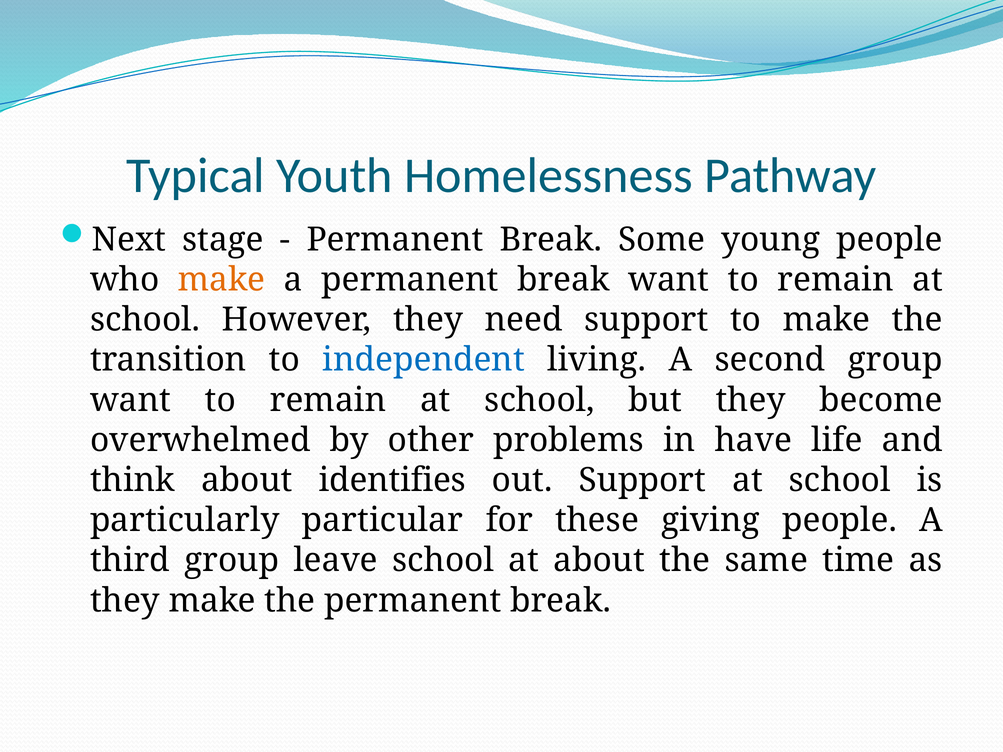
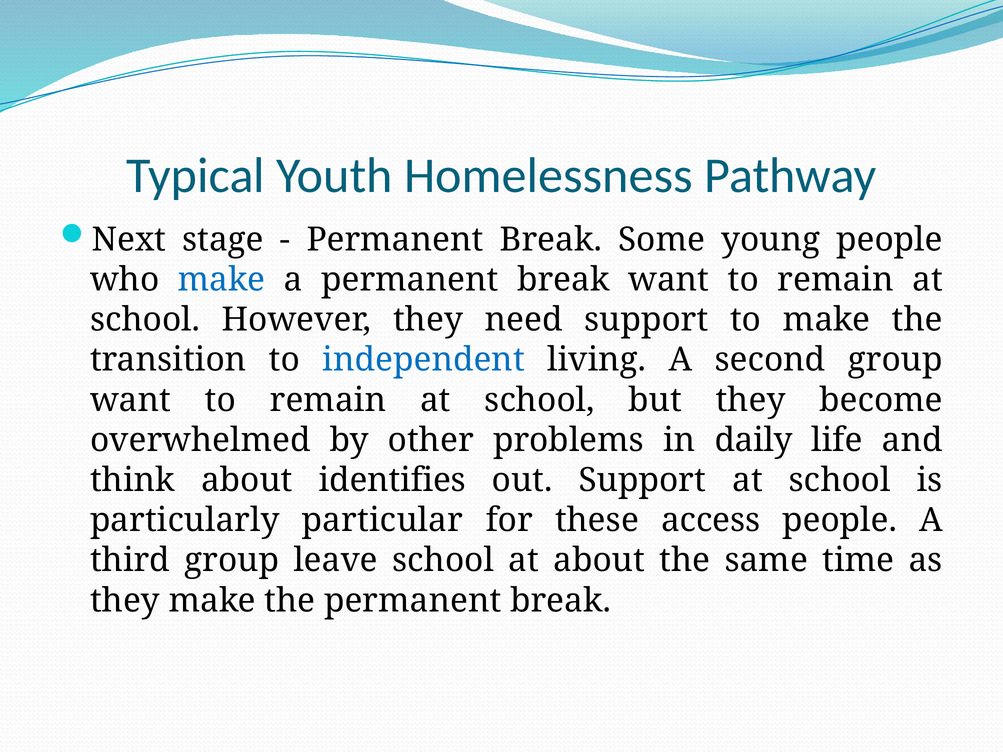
make at (222, 280) colour: orange -> blue
have: have -> daily
giving: giving -> access
